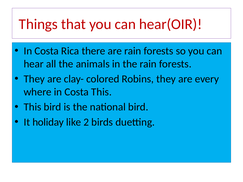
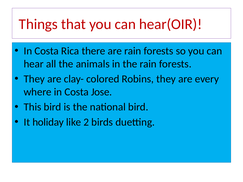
Costa This: This -> Jose
